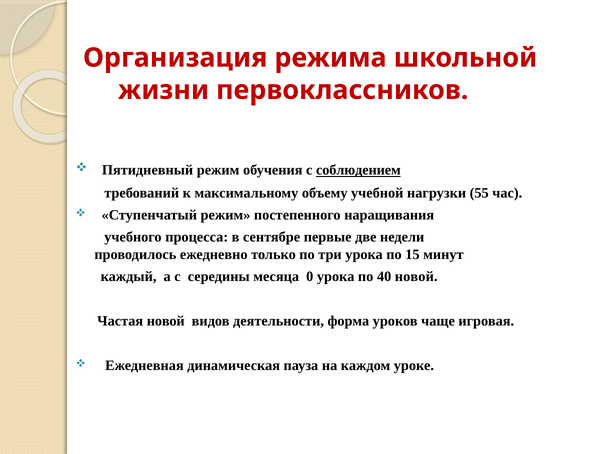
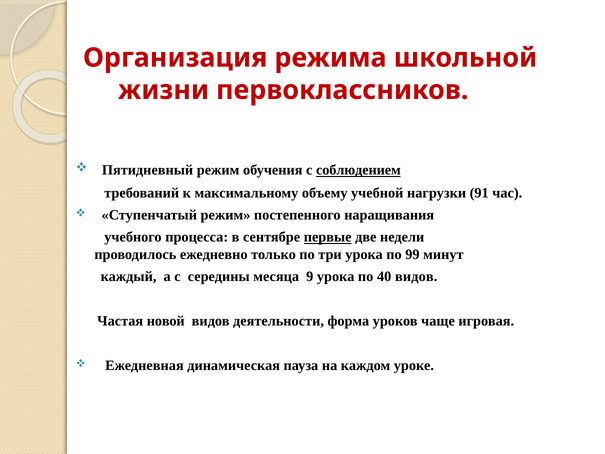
55: 55 -> 91
первые underline: none -> present
15: 15 -> 99
0: 0 -> 9
40 новой: новой -> видов
